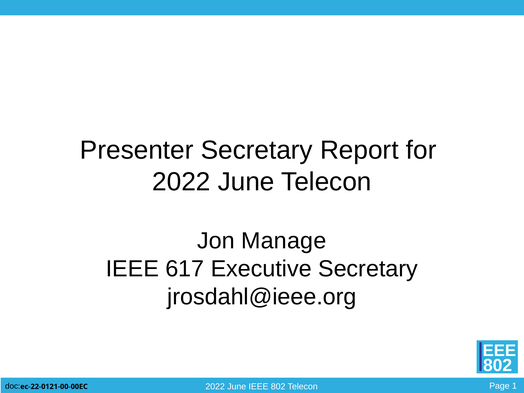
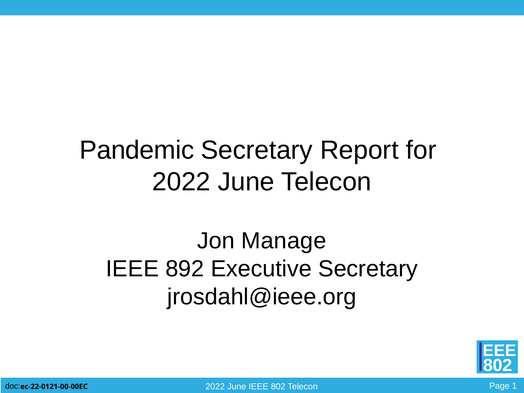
Presenter: Presenter -> Pandemic
617: 617 -> 892
